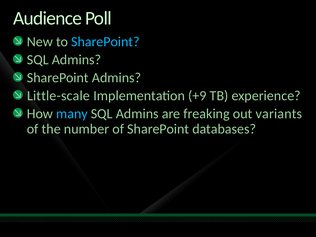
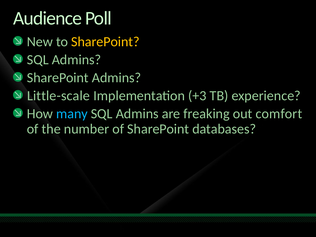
SharePoint at (105, 42) colour: light blue -> yellow
+9: +9 -> +3
variants: variants -> comfort
